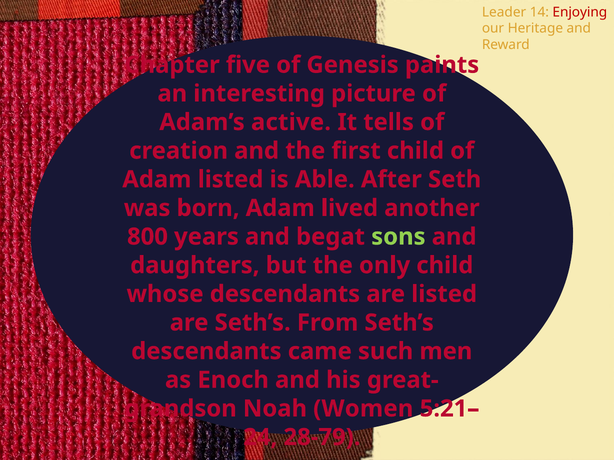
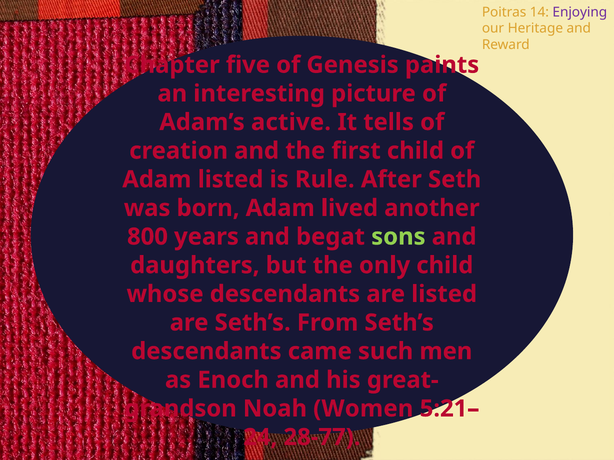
Leader: Leader -> Poitras
Enjoying colour: red -> purple
Able: Able -> Rule
28-79: 28-79 -> 28-77
